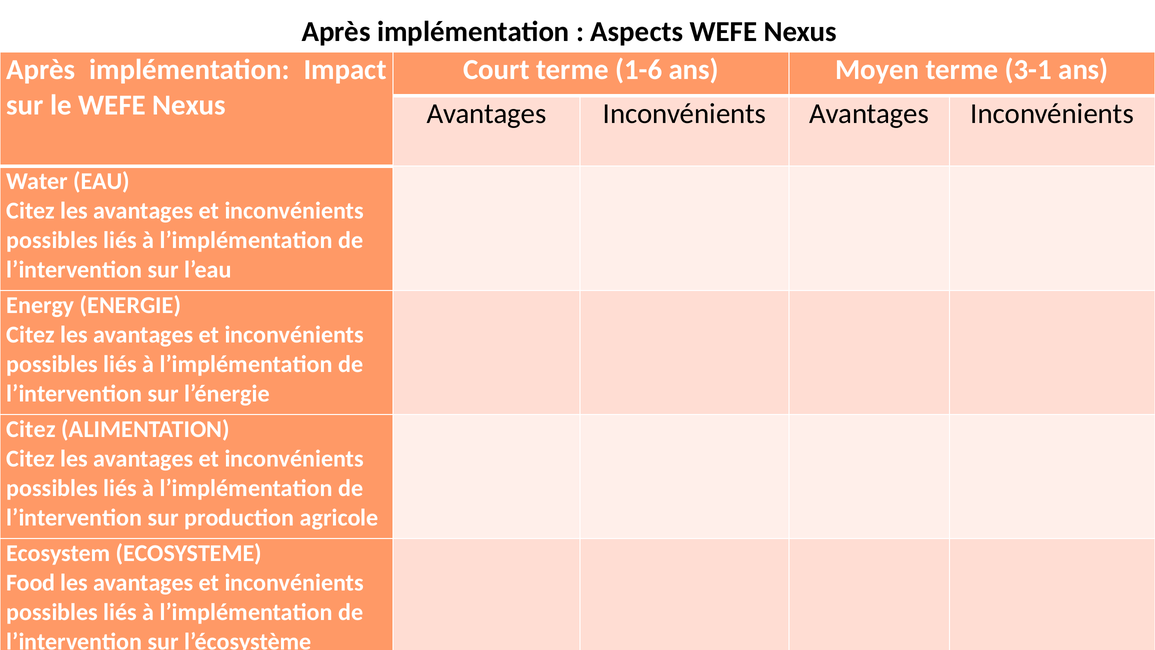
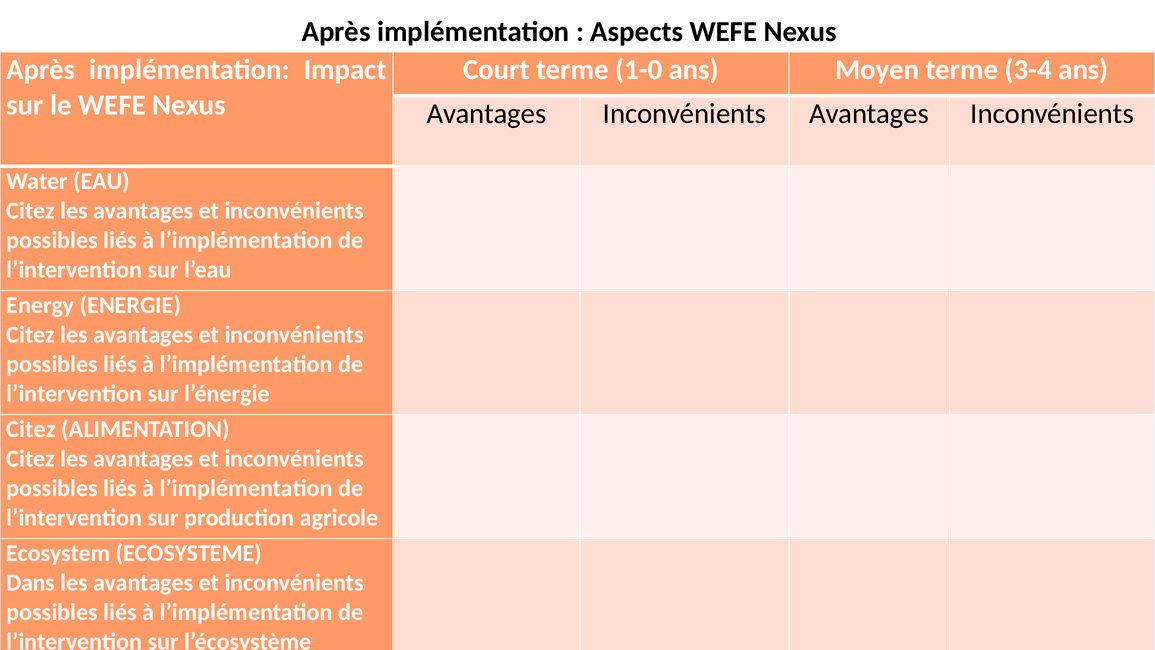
1-6: 1-6 -> 1-0
3-1: 3-1 -> 3-4
Food: Food -> Dans
